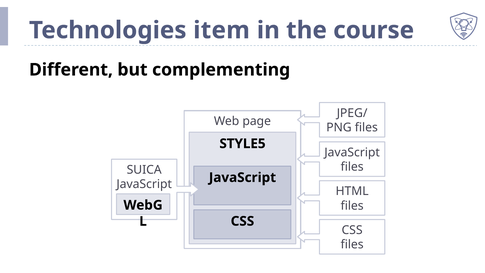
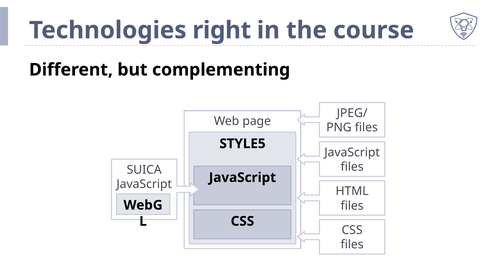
item: item -> right
